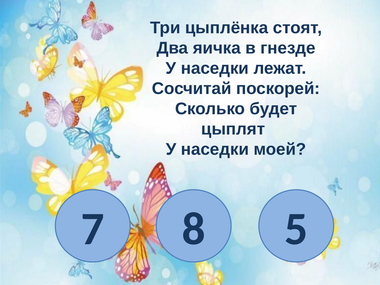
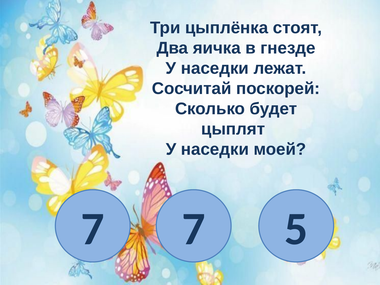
7 8: 8 -> 7
